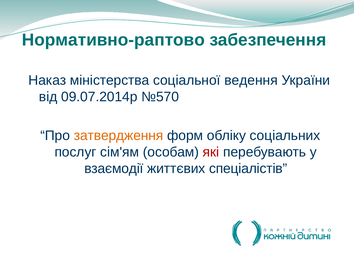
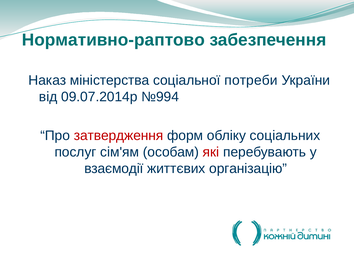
ведення: ведення -> потреби
№570: №570 -> №994
затвердження colour: orange -> red
спеціалістів: спеціалістів -> організацію
